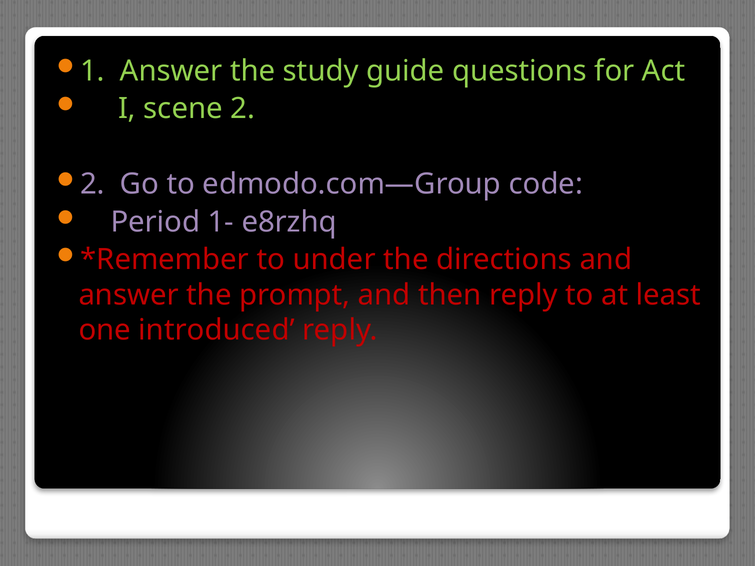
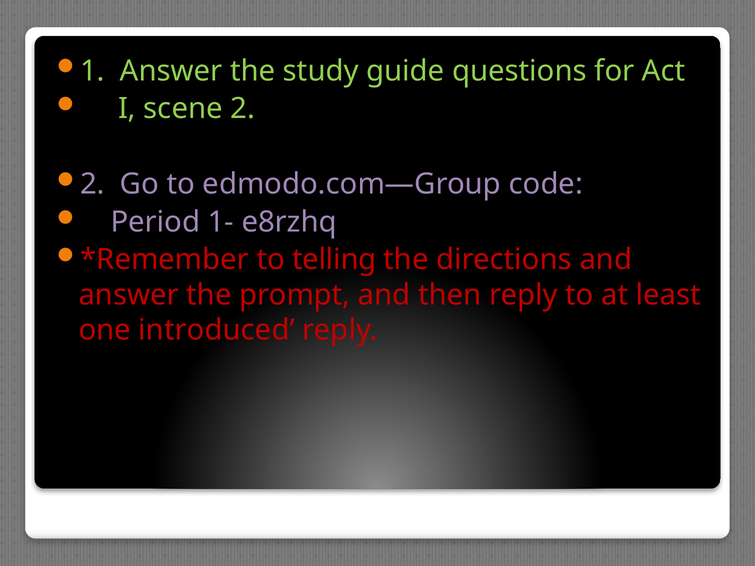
under: under -> telling
